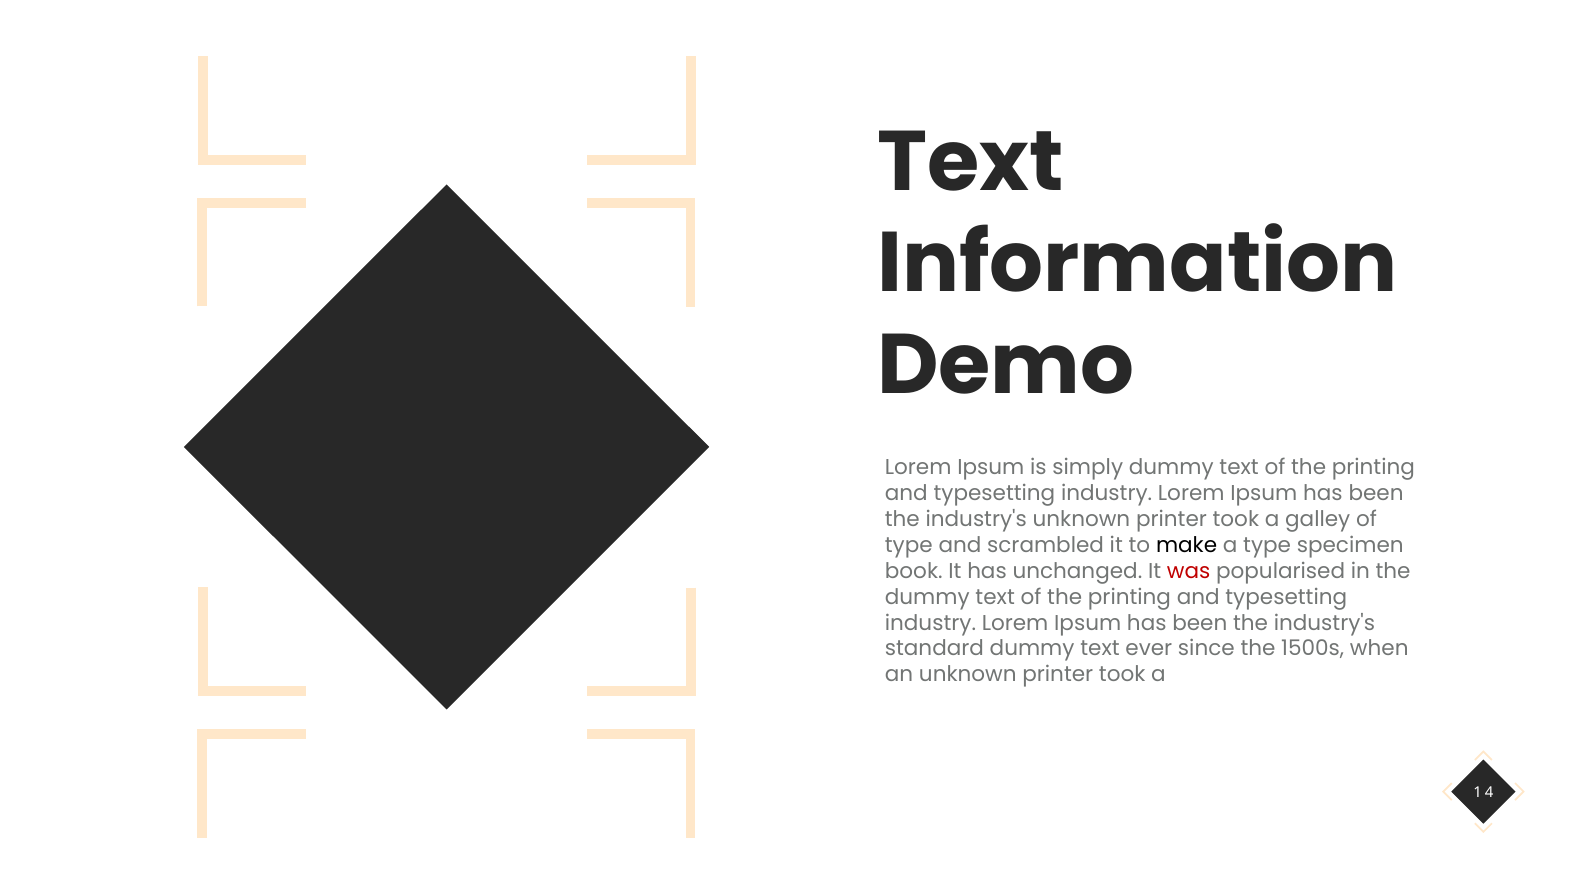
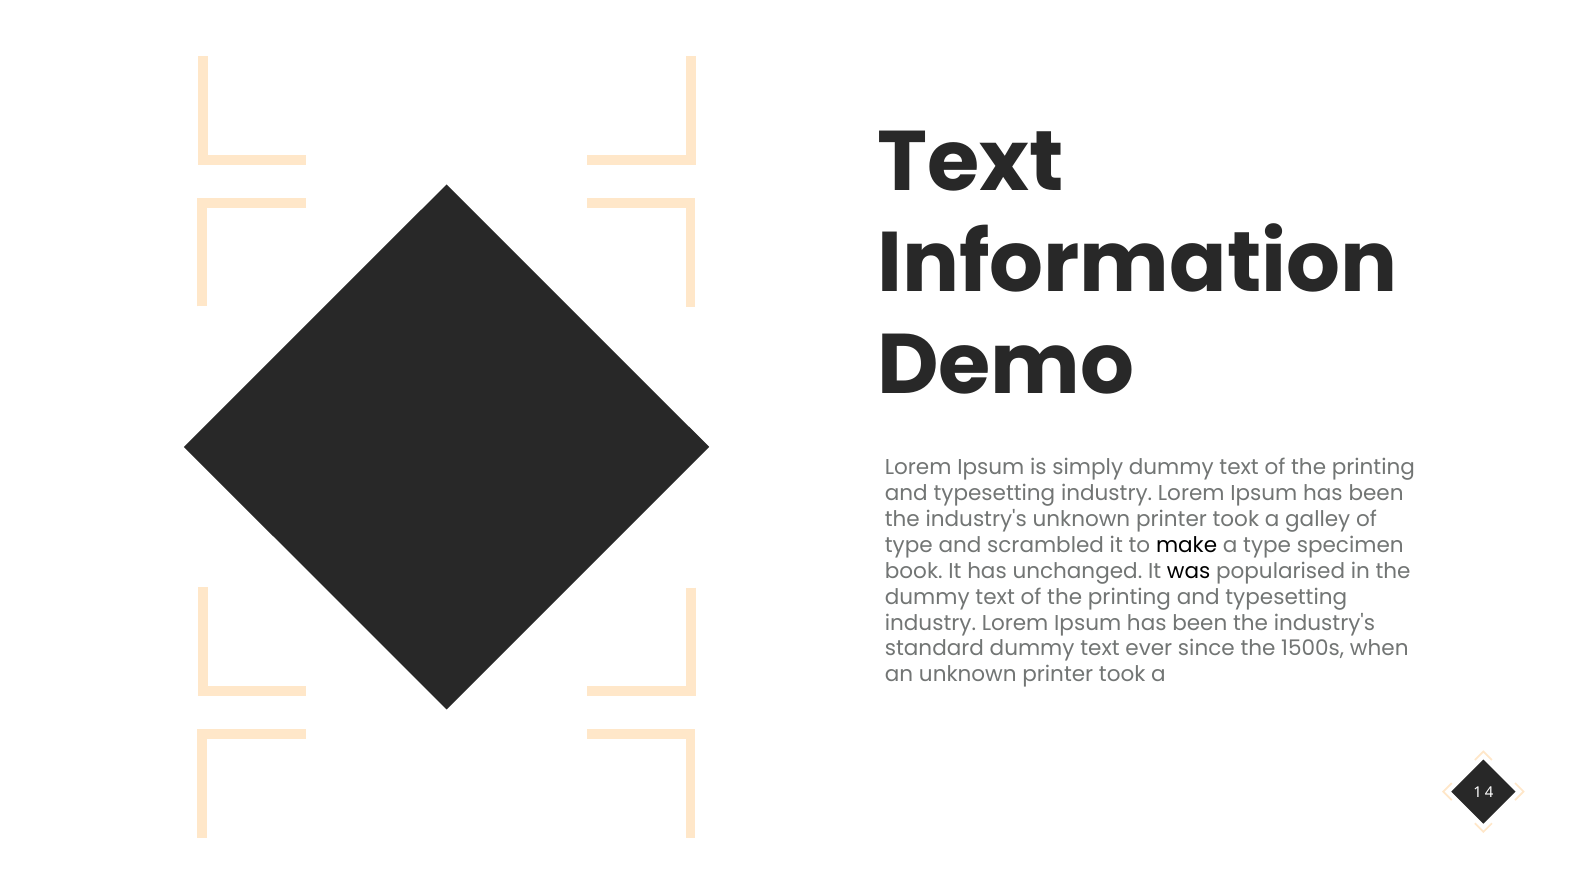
was colour: red -> black
